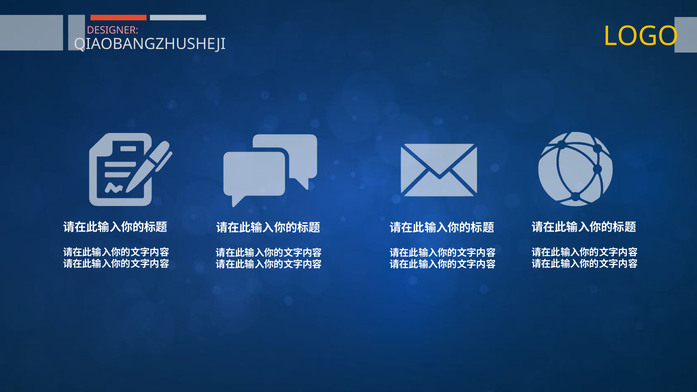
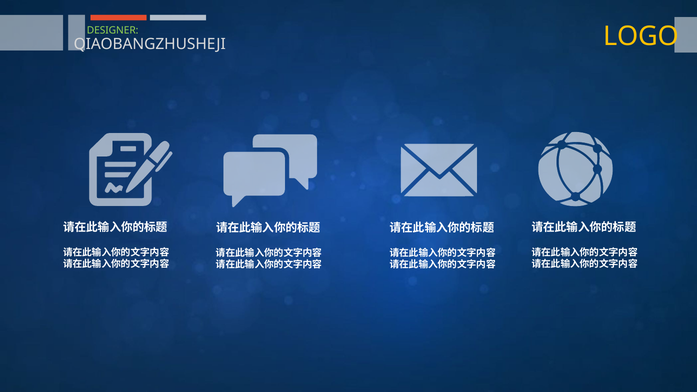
DESIGNER colour: pink -> light green
